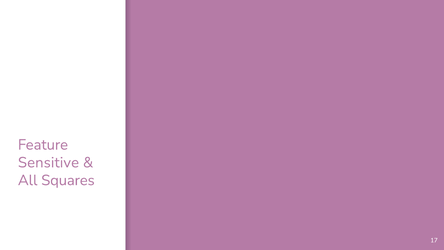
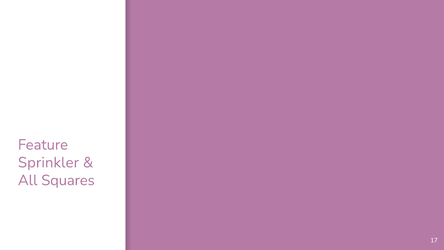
Sensitive: Sensitive -> Sprinkler
